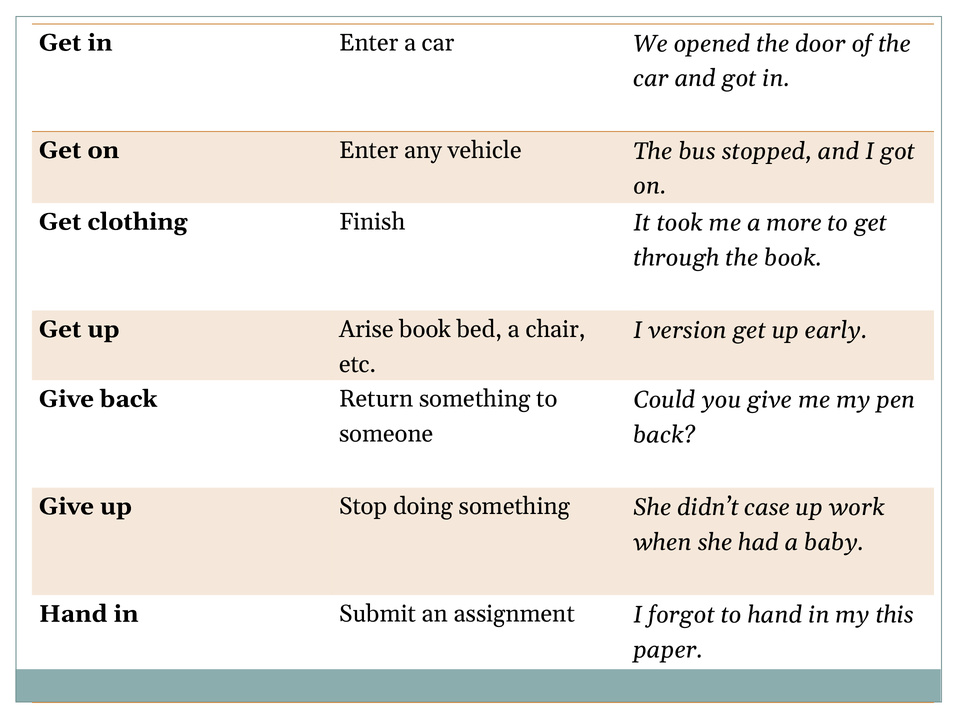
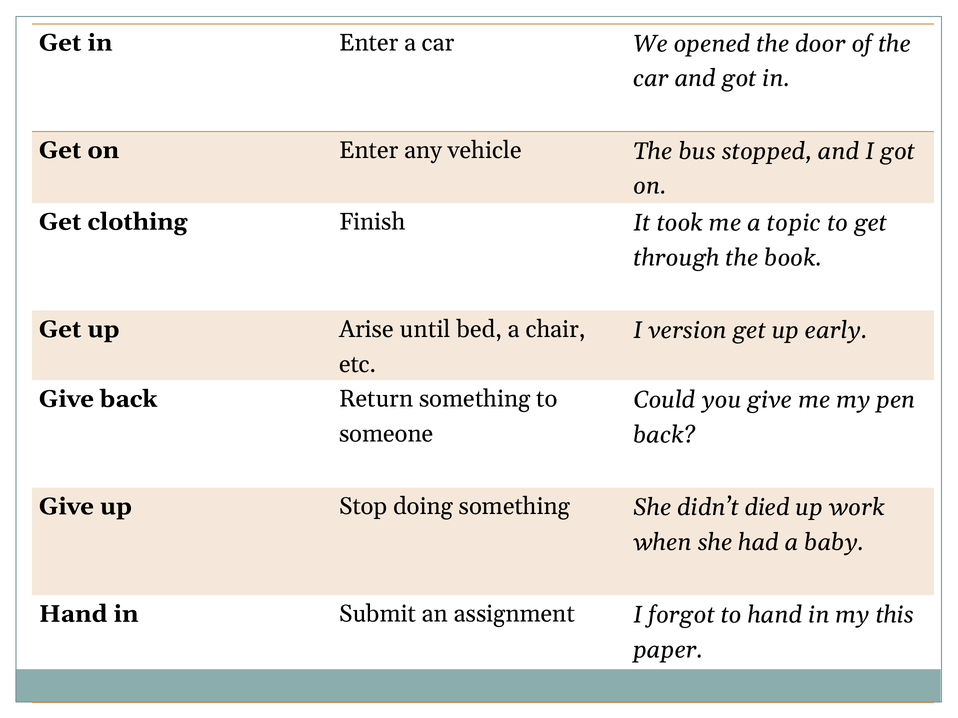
more: more -> topic
Arise book: book -> until
case: case -> died
